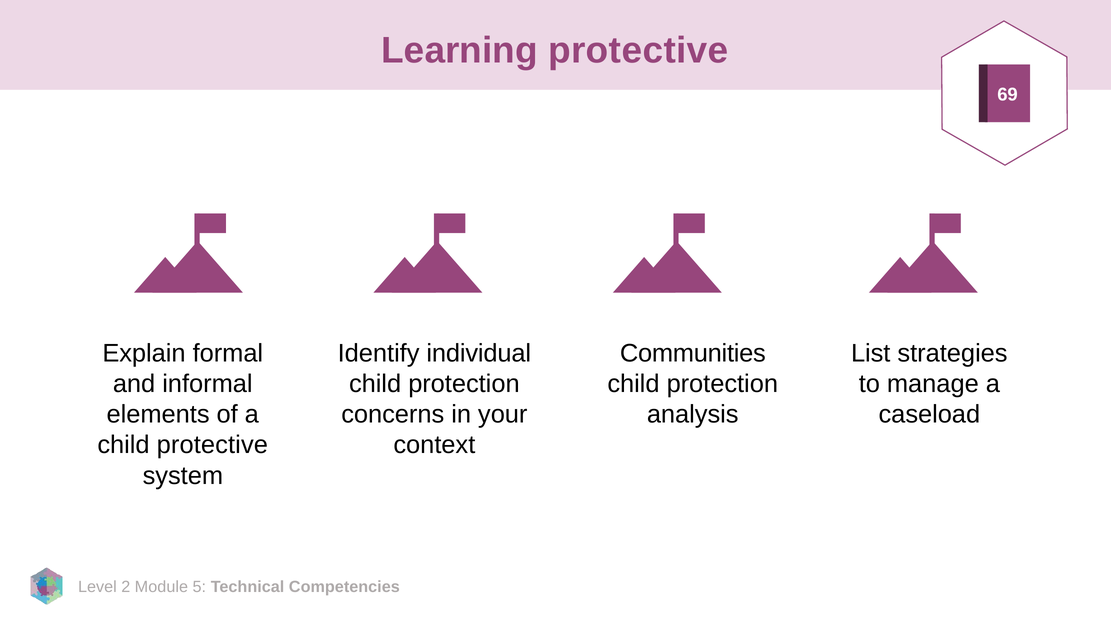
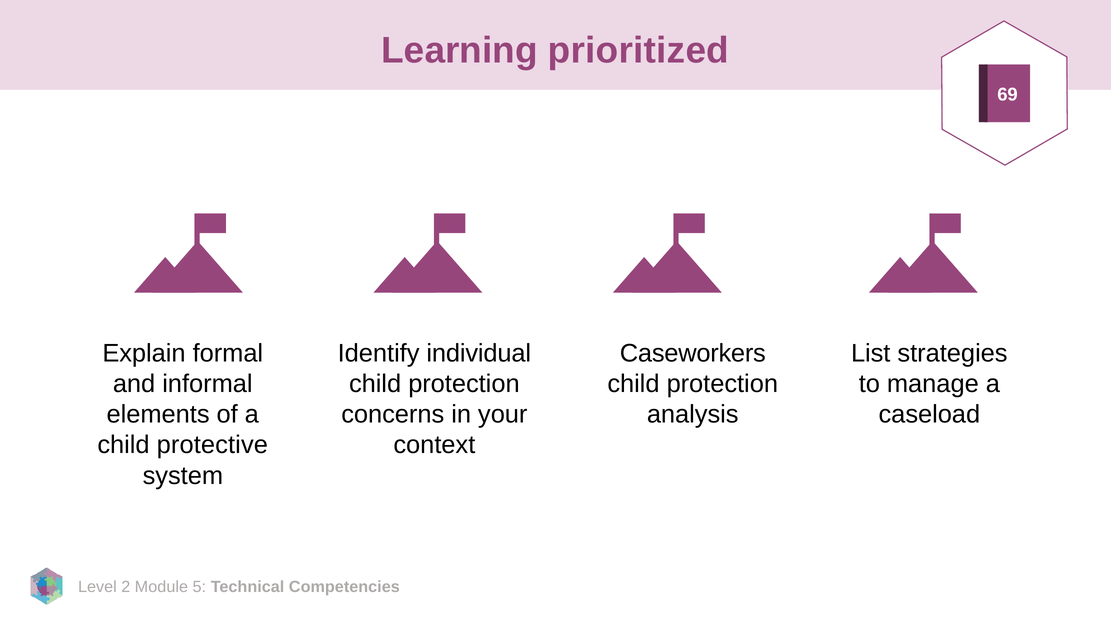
Learning protective: protective -> prioritized
Communities: Communities -> Caseworkers
